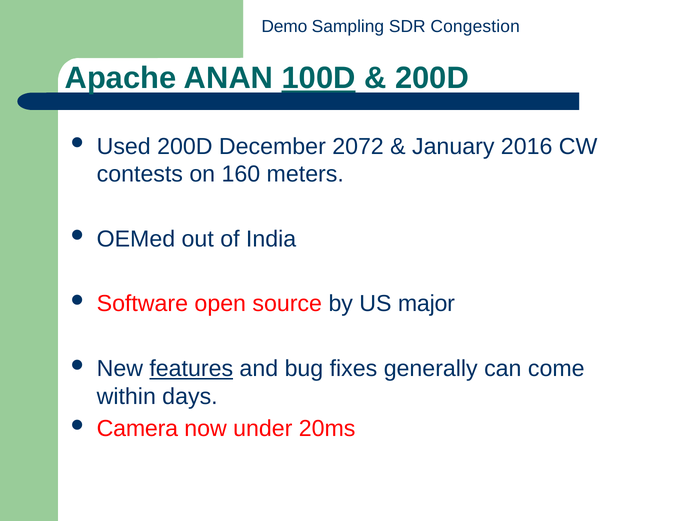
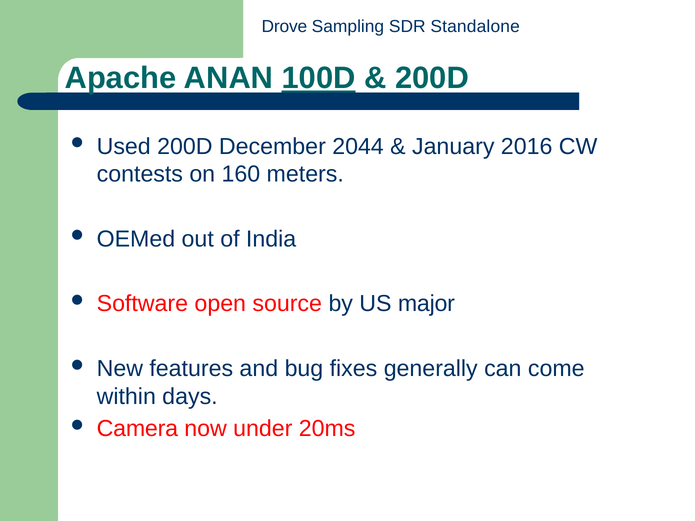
Demo: Demo -> Drove
Congestion: Congestion -> Standalone
2072: 2072 -> 2044
features underline: present -> none
